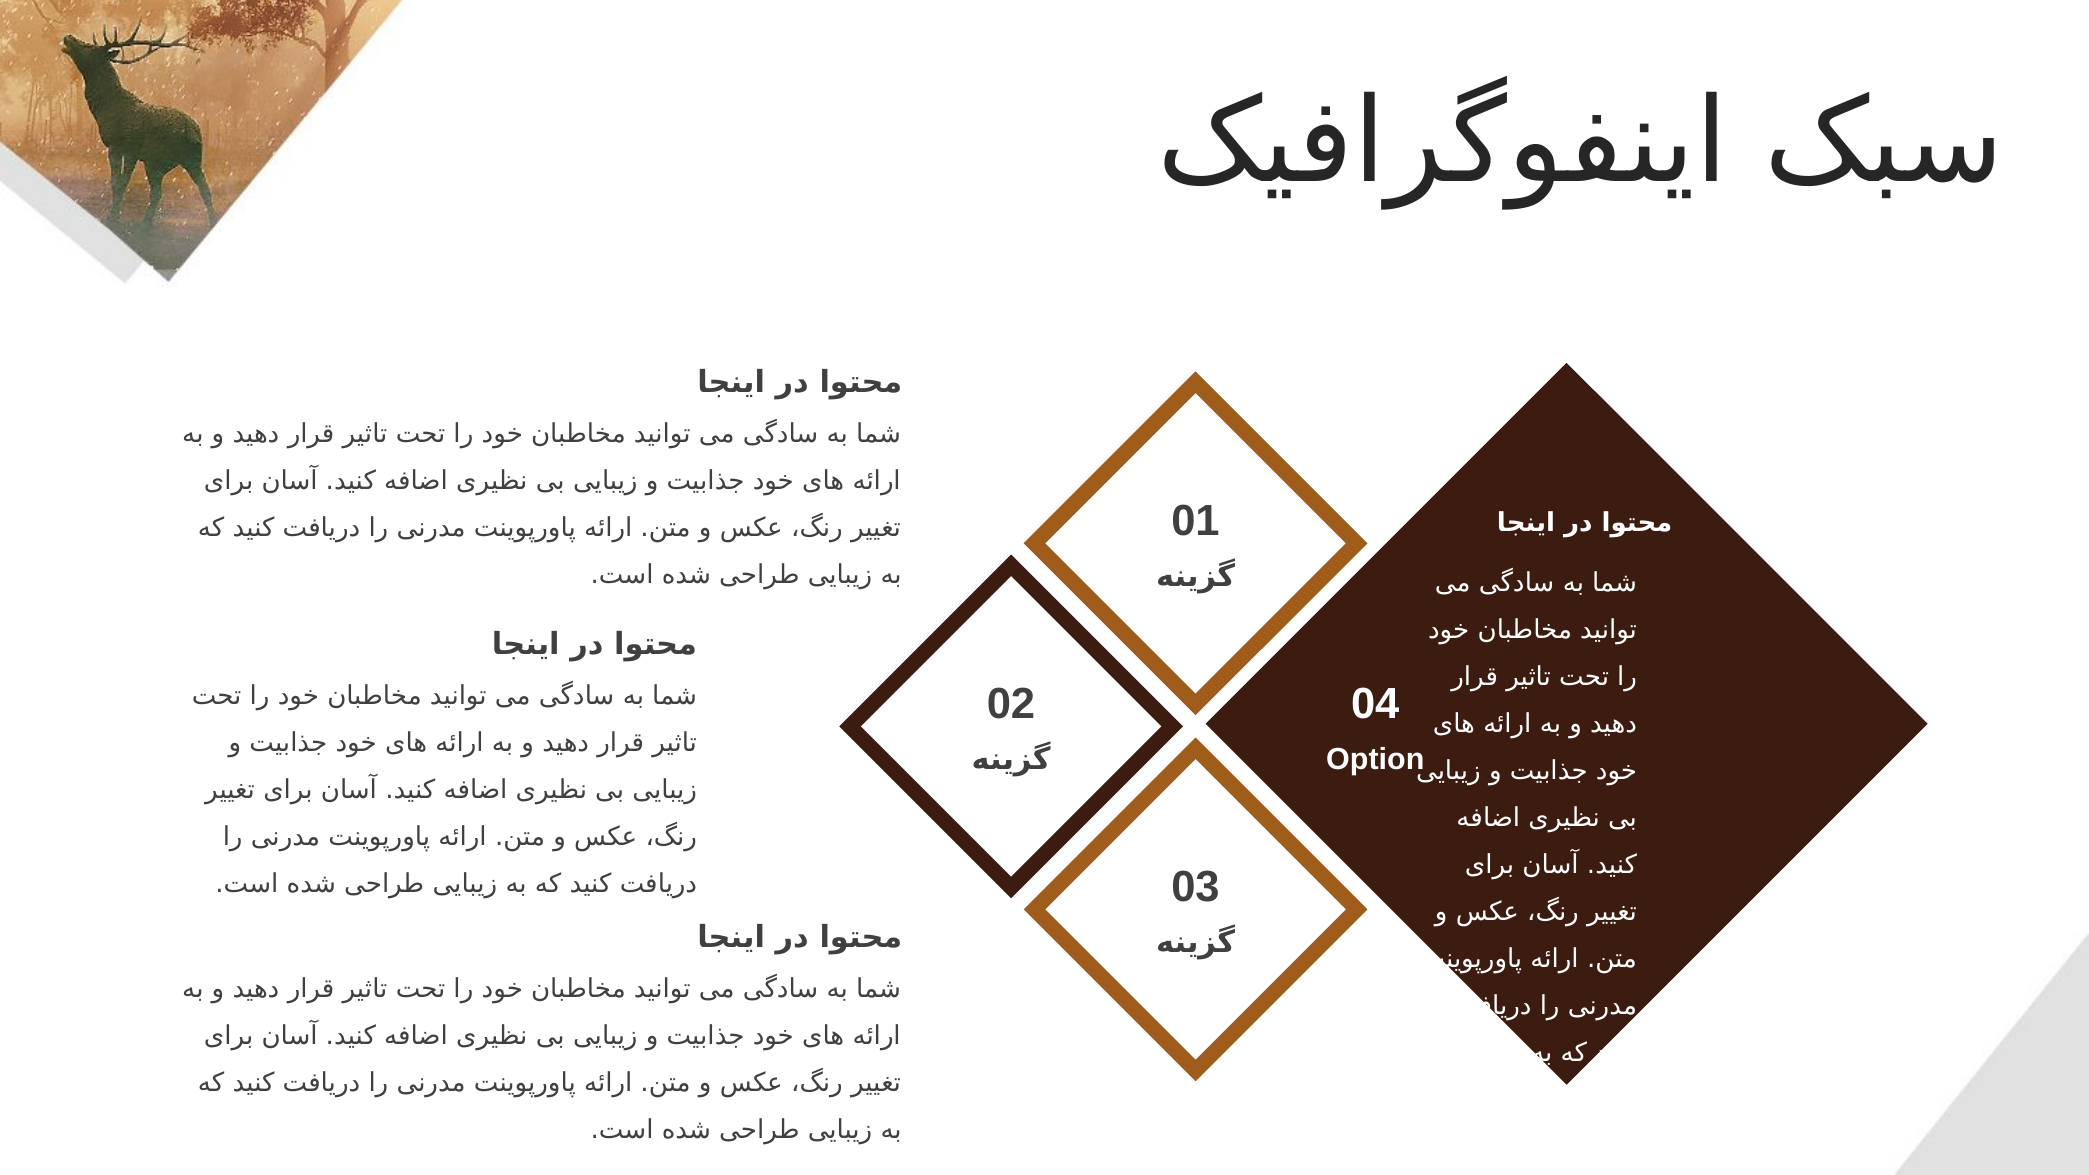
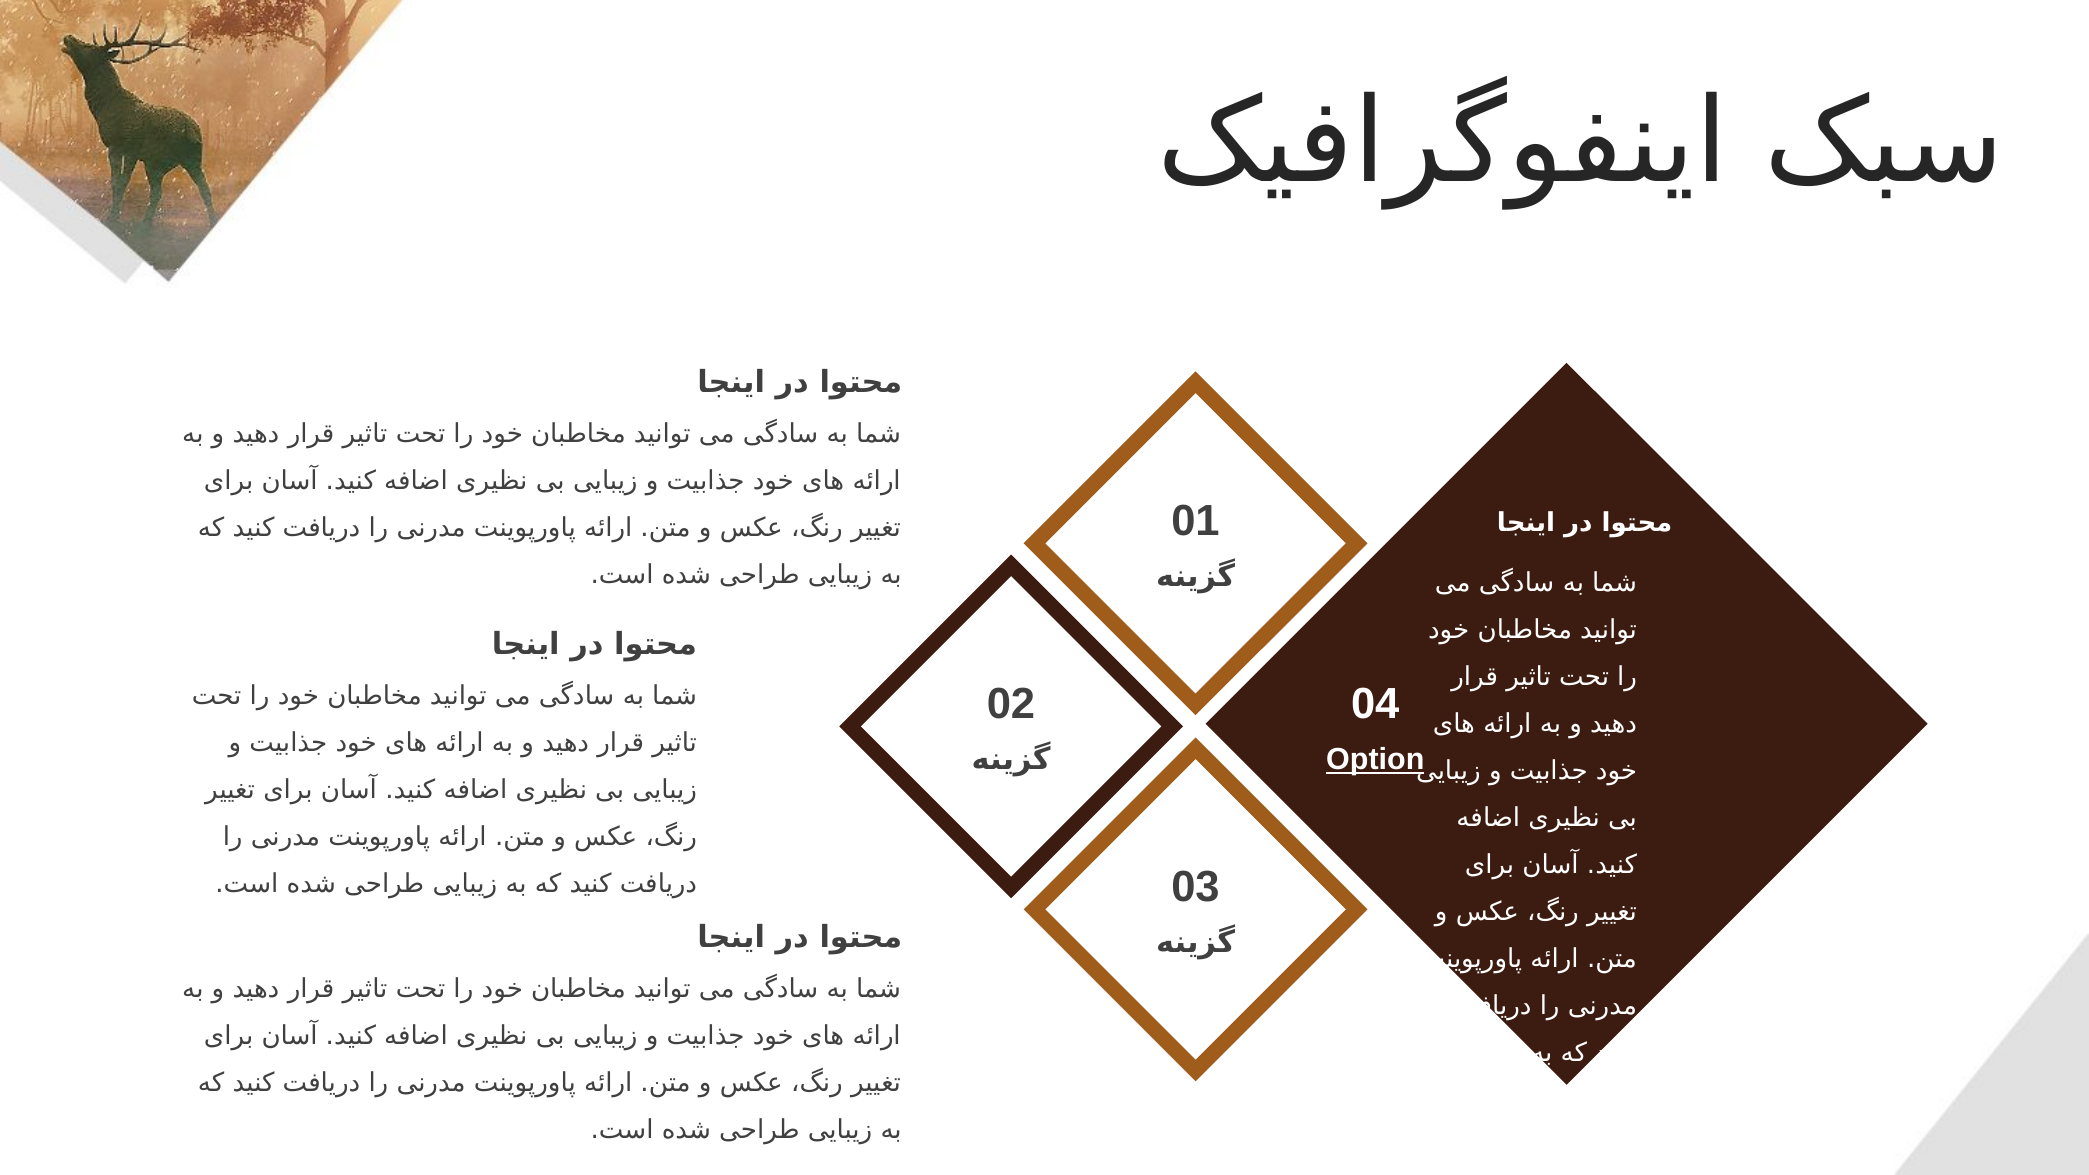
Option underline: none -> present
